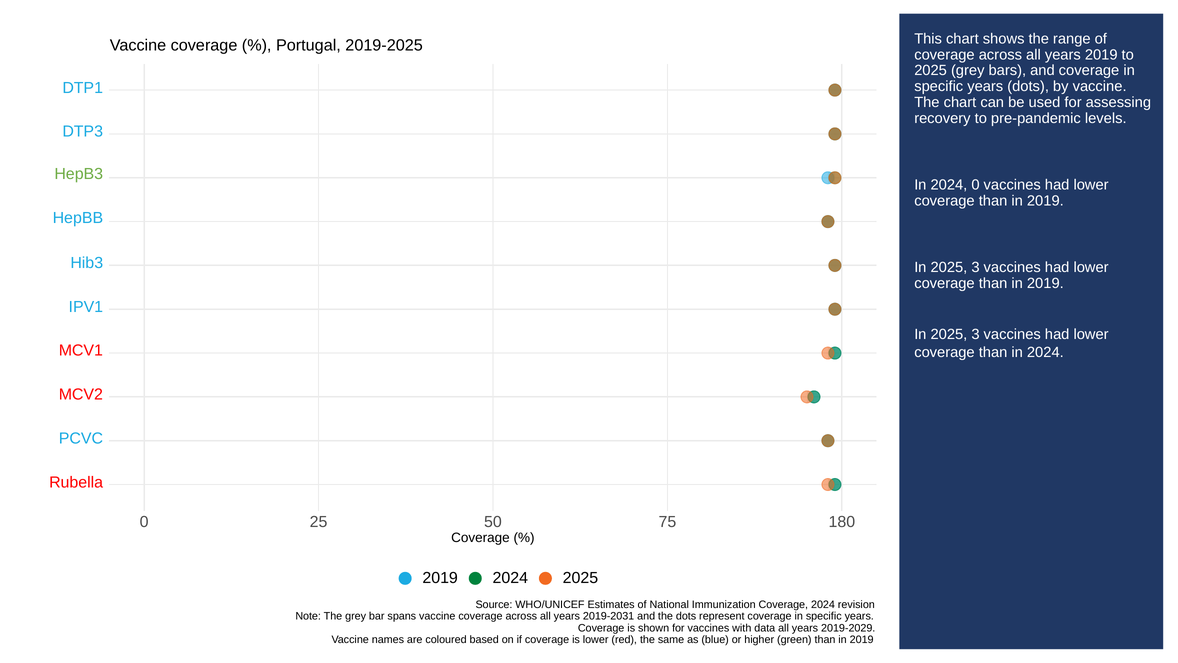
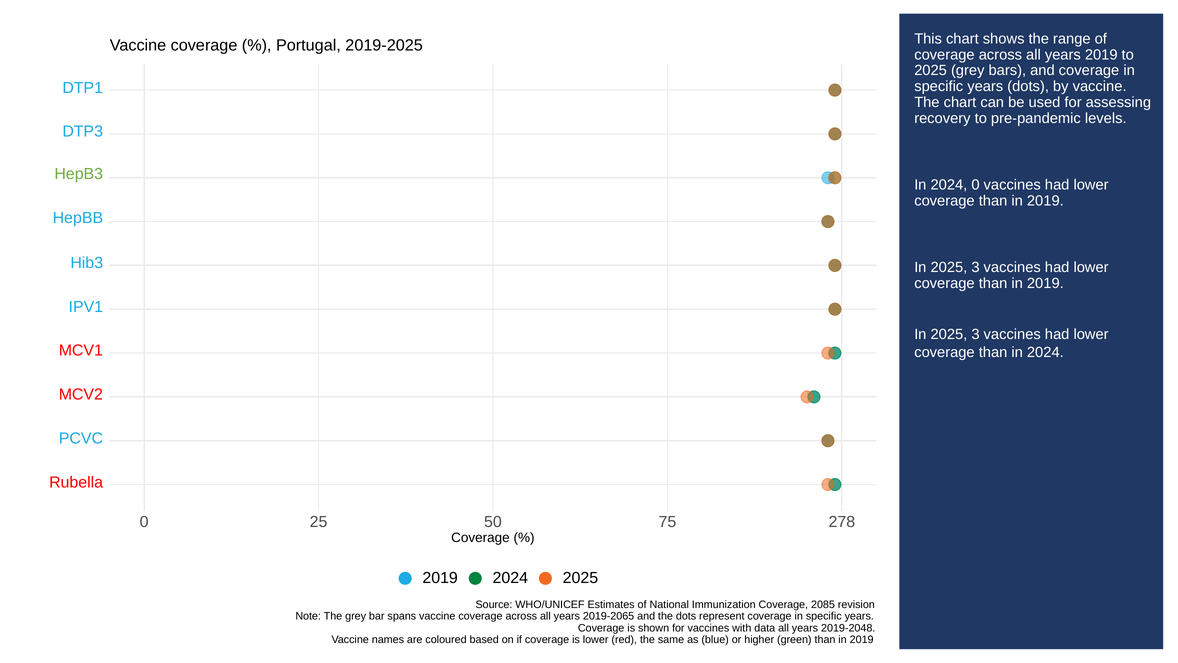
180: 180 -> 278
Coverage 2024: 2024 -> 2085
2019-2031: 2019-2031 -> 2019-2065
2019-2029: 2019-2029 -> 2019-2048
